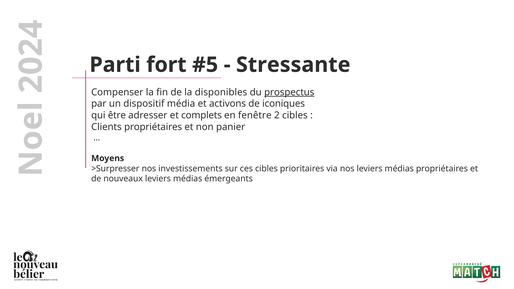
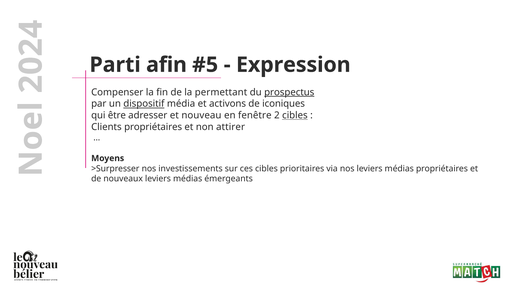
fort: fort -> afin
Stressante: Stressante -> Expression
disponibles: disponibles -> permettant
dispositif underline: none -> present
complets: complets -> nouveau
cibles at (295, 115) underline: none -> present
panier: panier -> attirer
